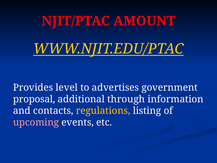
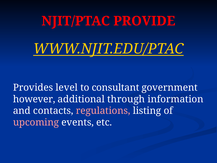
AMOUNT: AMOUNT -> PROVIDE
advertises: advertises -> consultant
proposal: proposal -> however
regulations colour: yellow -> pink
